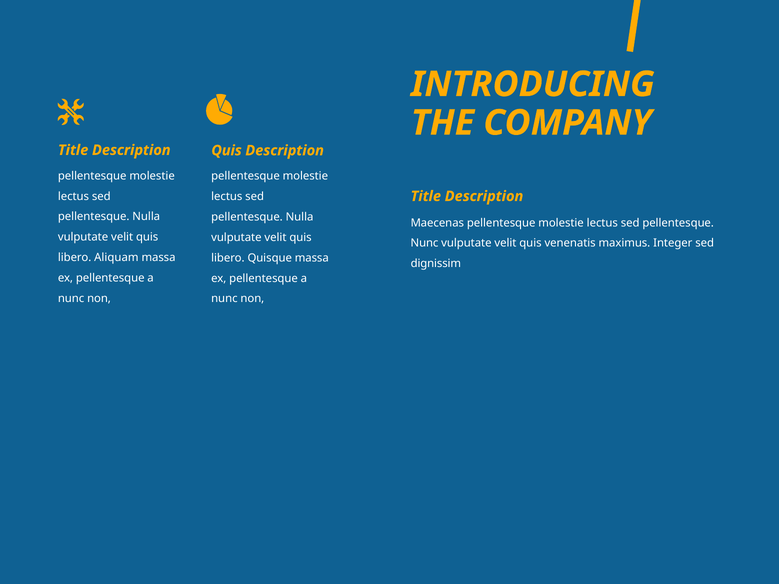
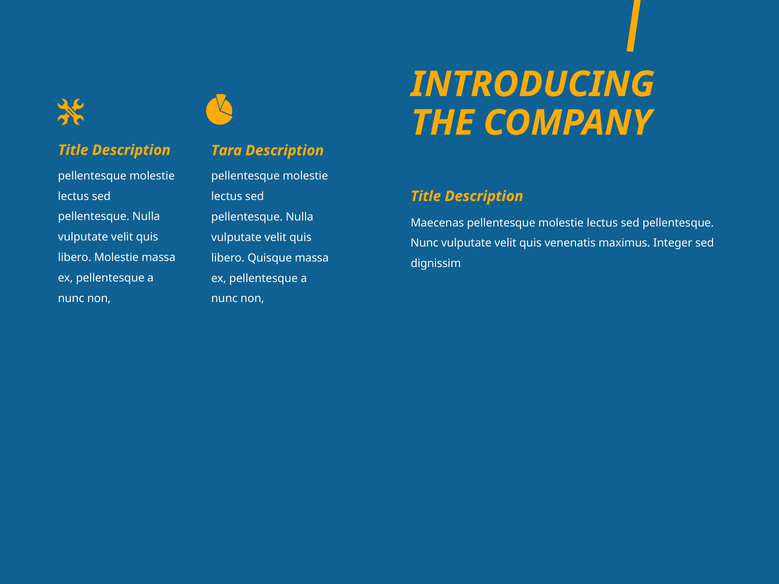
Quis at (227, 151): Quis -> Tara
libero Aliquam: Aliquam -> Molestie
